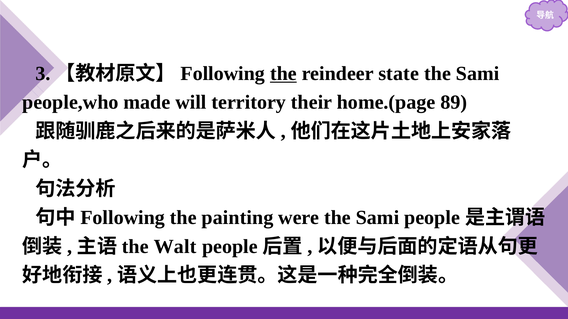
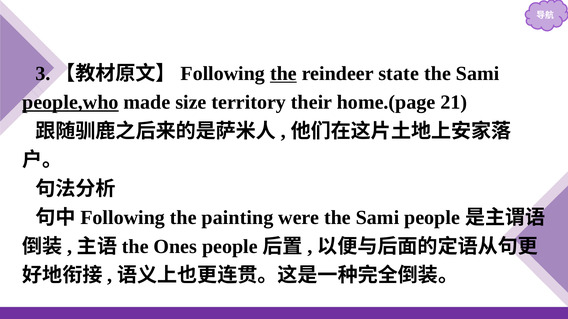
people,who underline: none -> present
will: will -> size
89: 89 -> 21
Walt: Walt -> Ones
